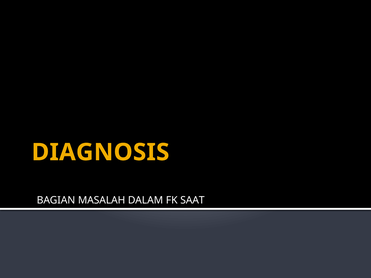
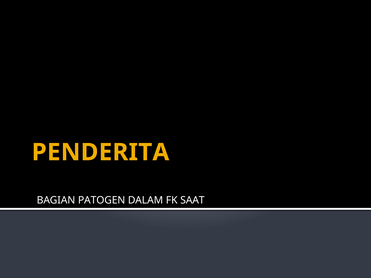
DIAGNOSIS: DIAGNOSIS -> PENDERITA
MASALAH: MASALAH -> PATOGEN
